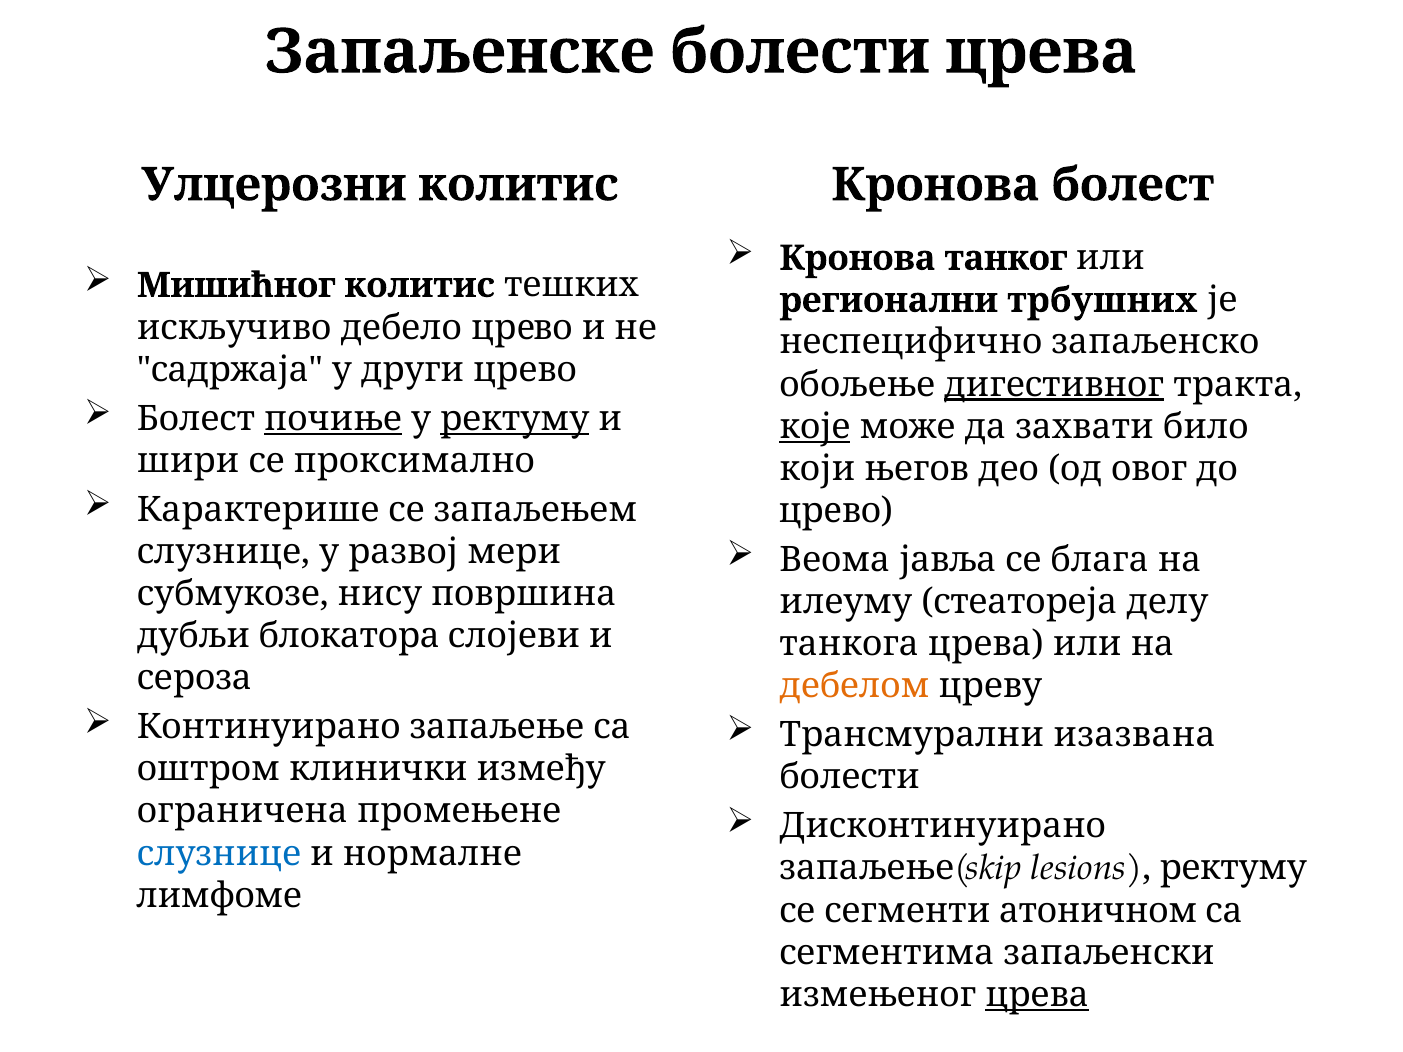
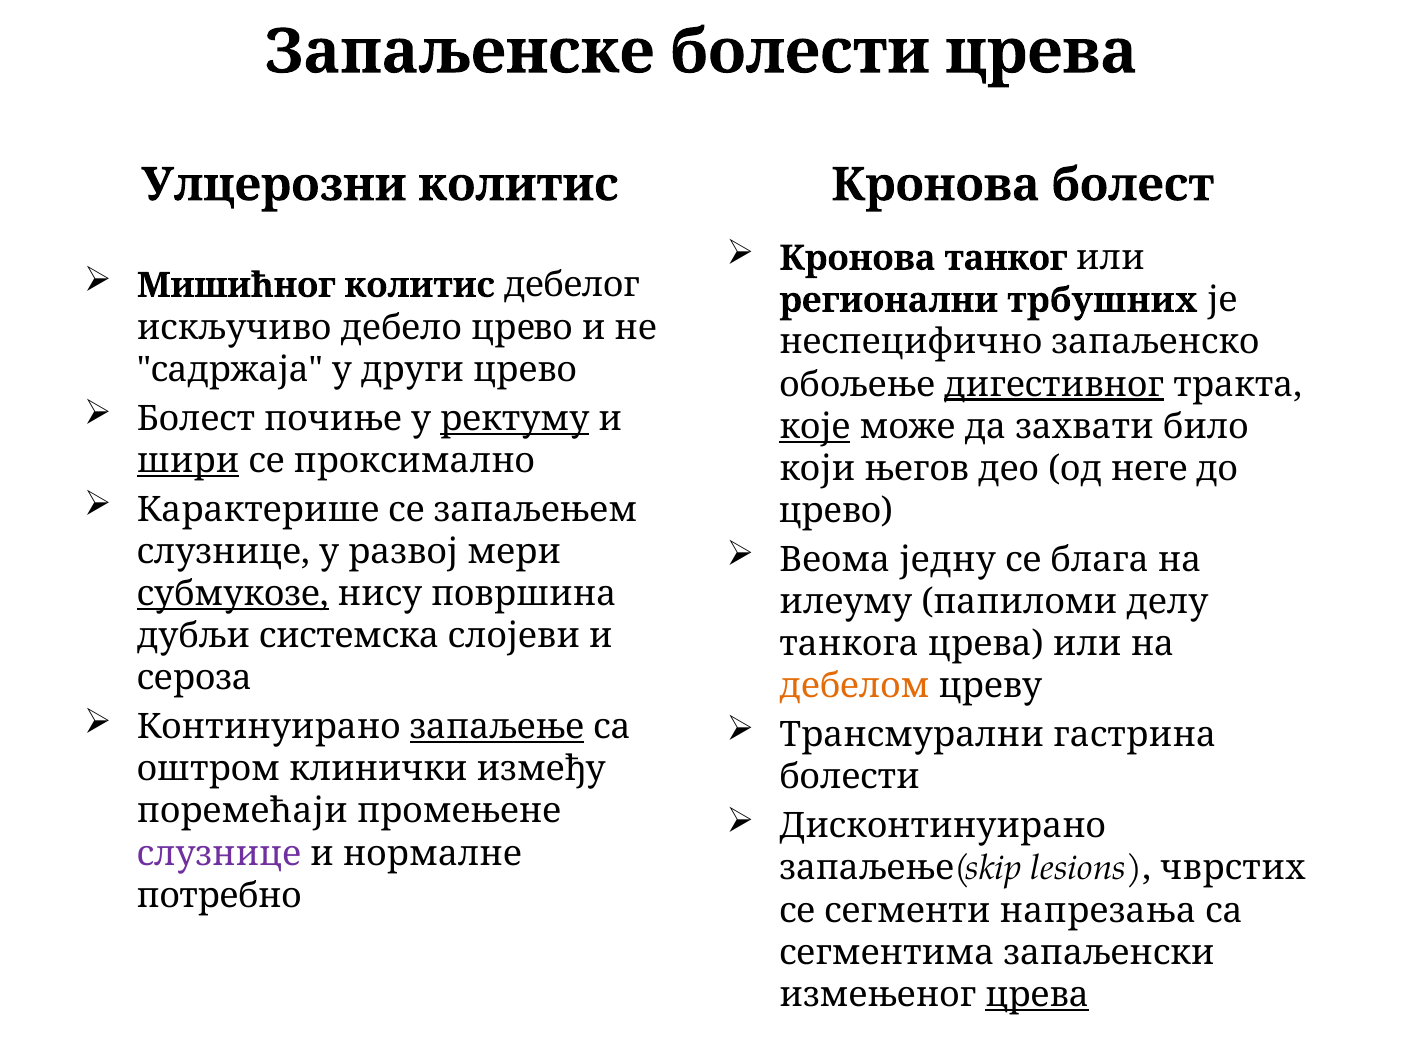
тешких: тешких -> дебелог
почиње underline: present -> none
шири underline: none -> present
овог: овог -> неге
јавља: јавља -> једну
субмукозе underline: none -> present
стеатореја: стеатореја -> папиломи
блокатора: блокатора -> системска
запаљење underline: none -> present
изазвана: изазвана -> гастрина
ограничена: ограничена -> поремећаји
слузнице at (219, 854) colour: blue -> purple
lesions ректуму: ректуму -> чврстих
лимфоме: лимфоме -> потребно
атоничном: атоничном -> напрезања
